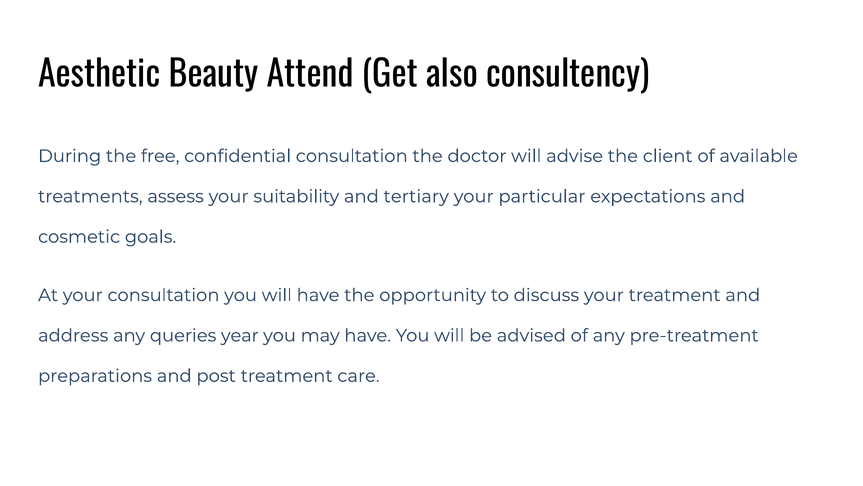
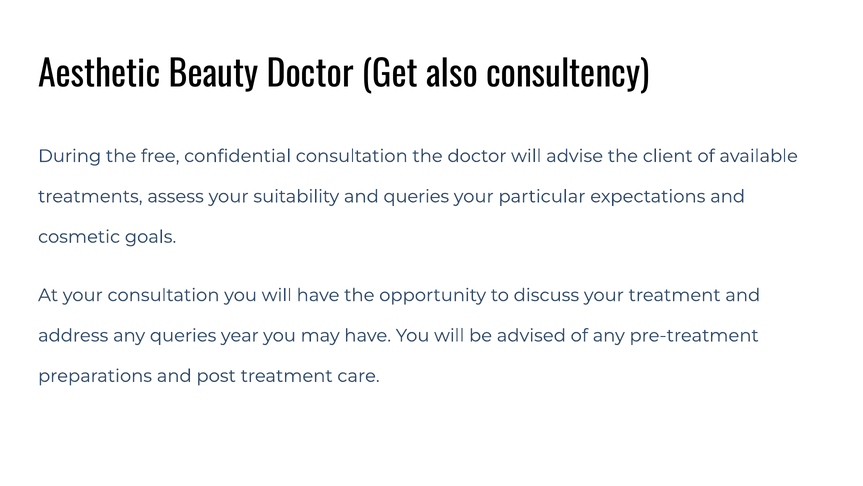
Beauty Attend: Attend -> Doctor
and tertiary: tertiary -> queries
